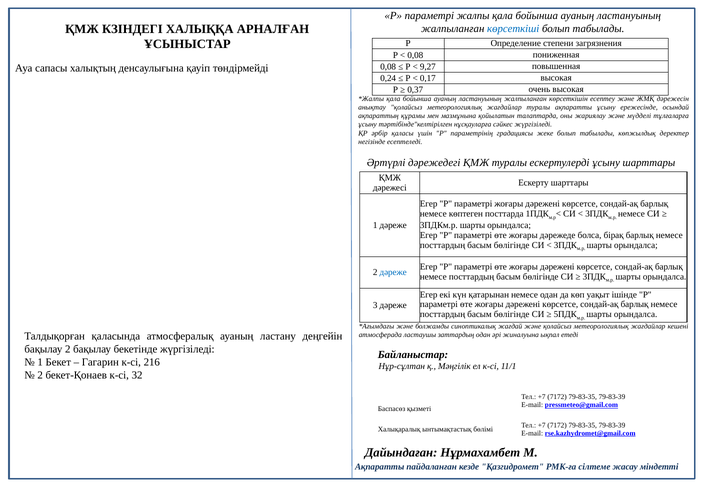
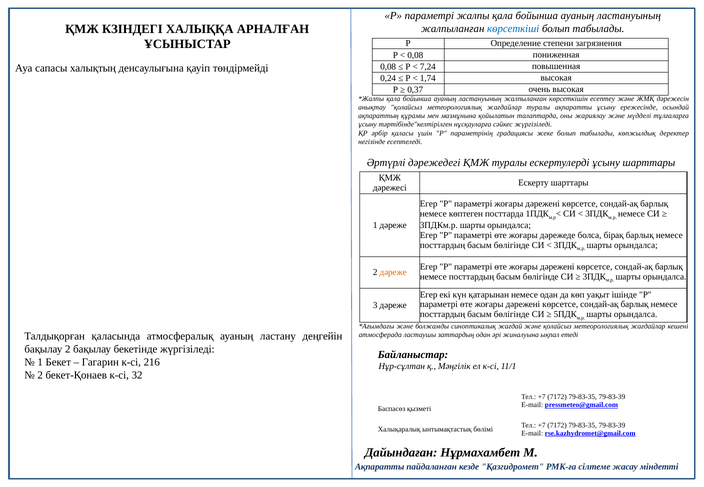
9,27: 9,27 -> 7,24
0,17: 0,17 -> 1,74
дәреже at (393, 273) colour: blue -> orange
